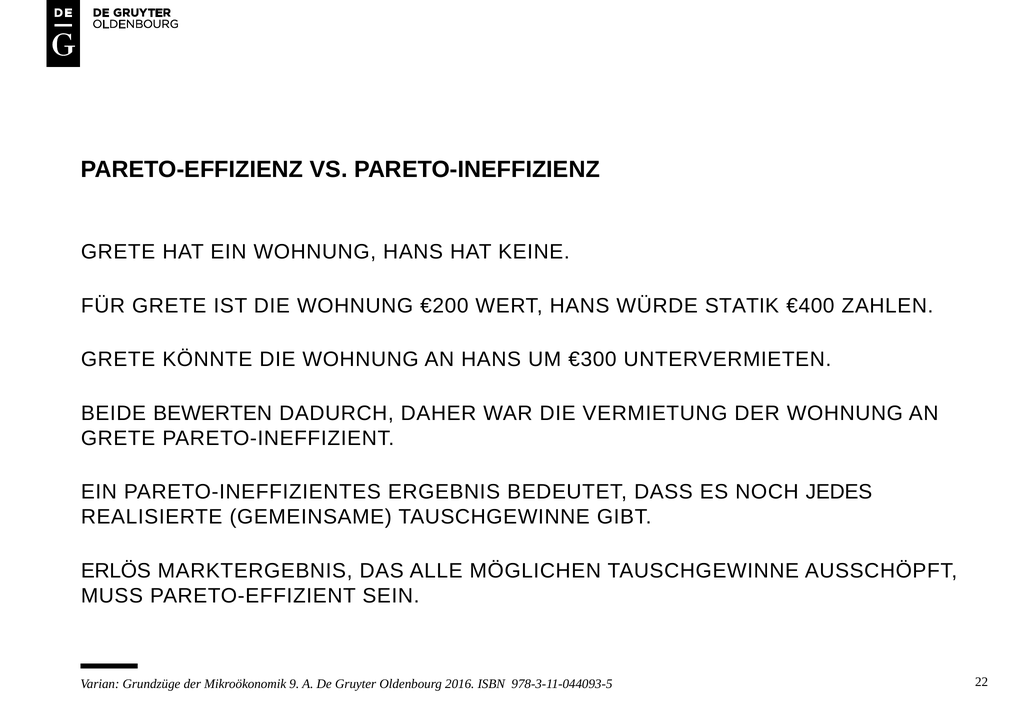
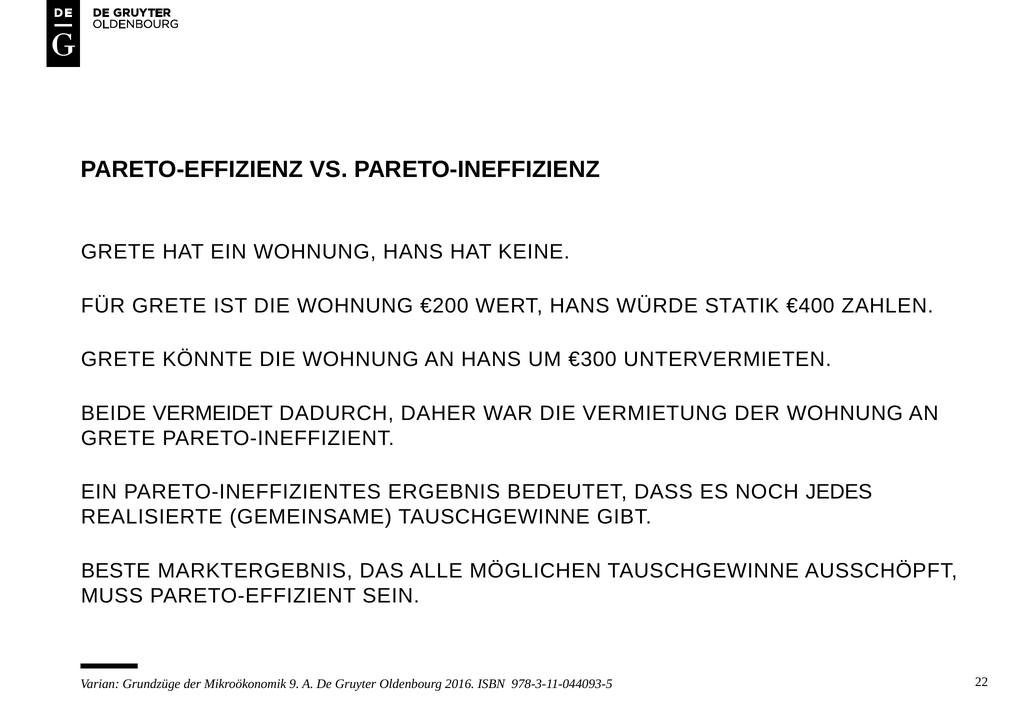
BEWERTEN: BEWERTEN -> VERMEIDET
ERLÖS: ERLÖS -> BESTE
